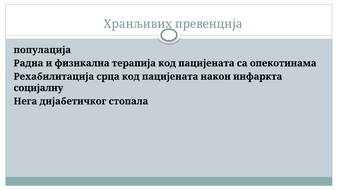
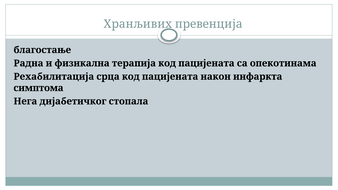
популација: популација -> благостање
социјалну: социјалну -> симптома
